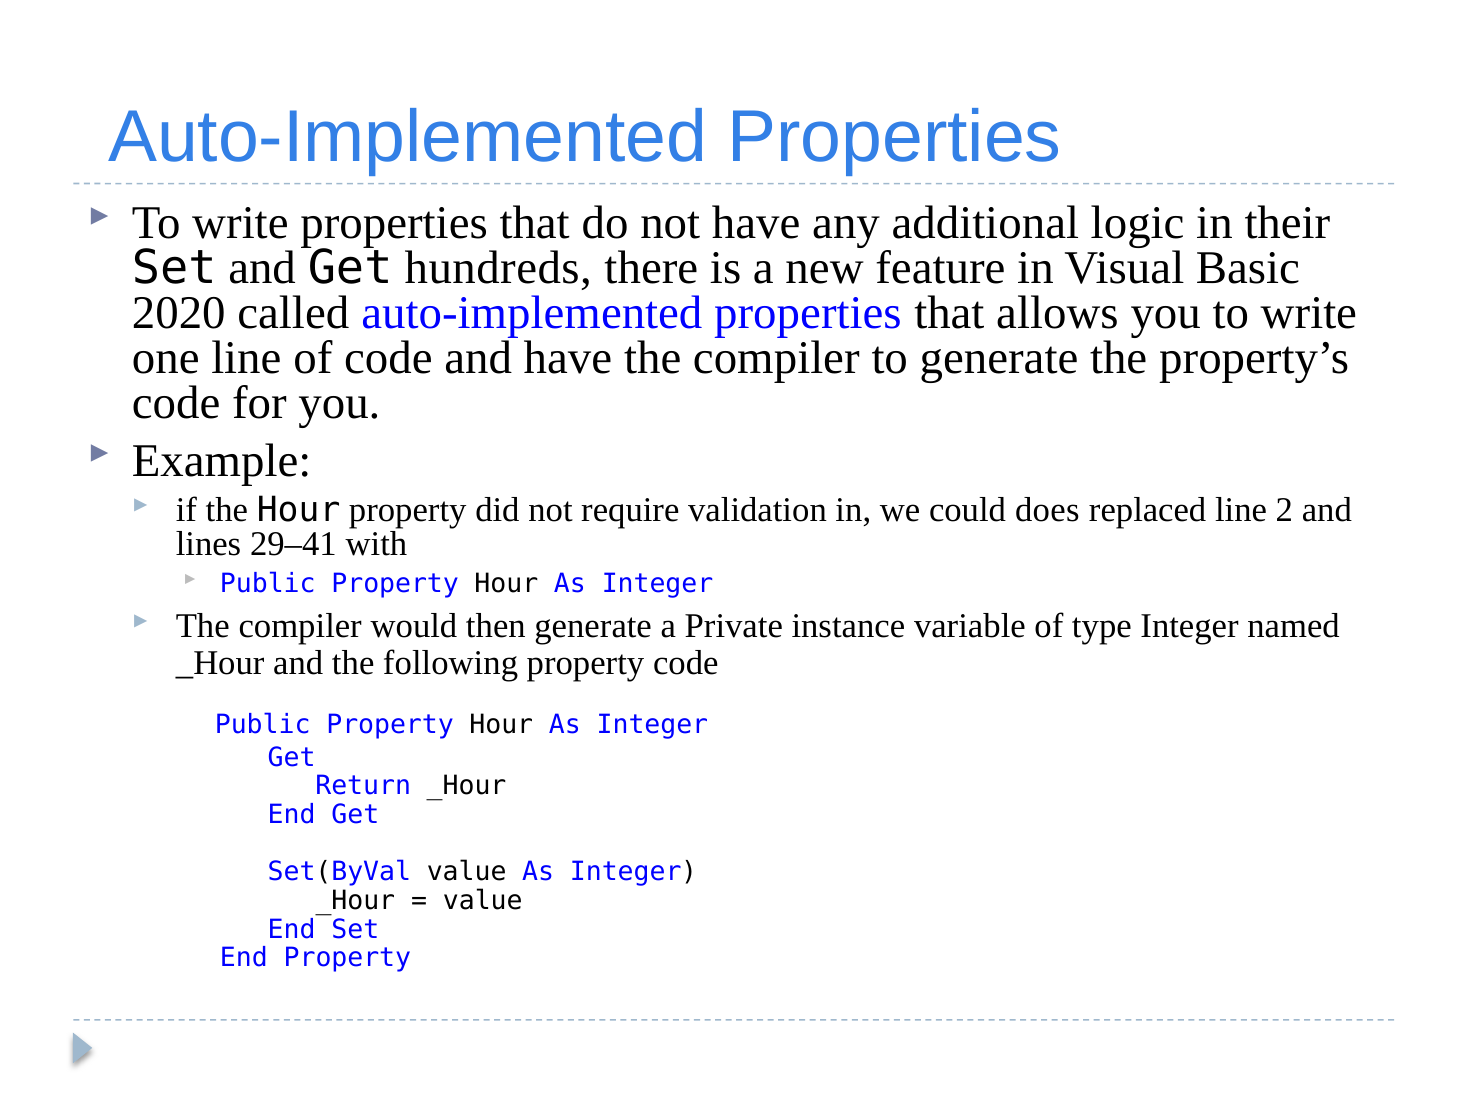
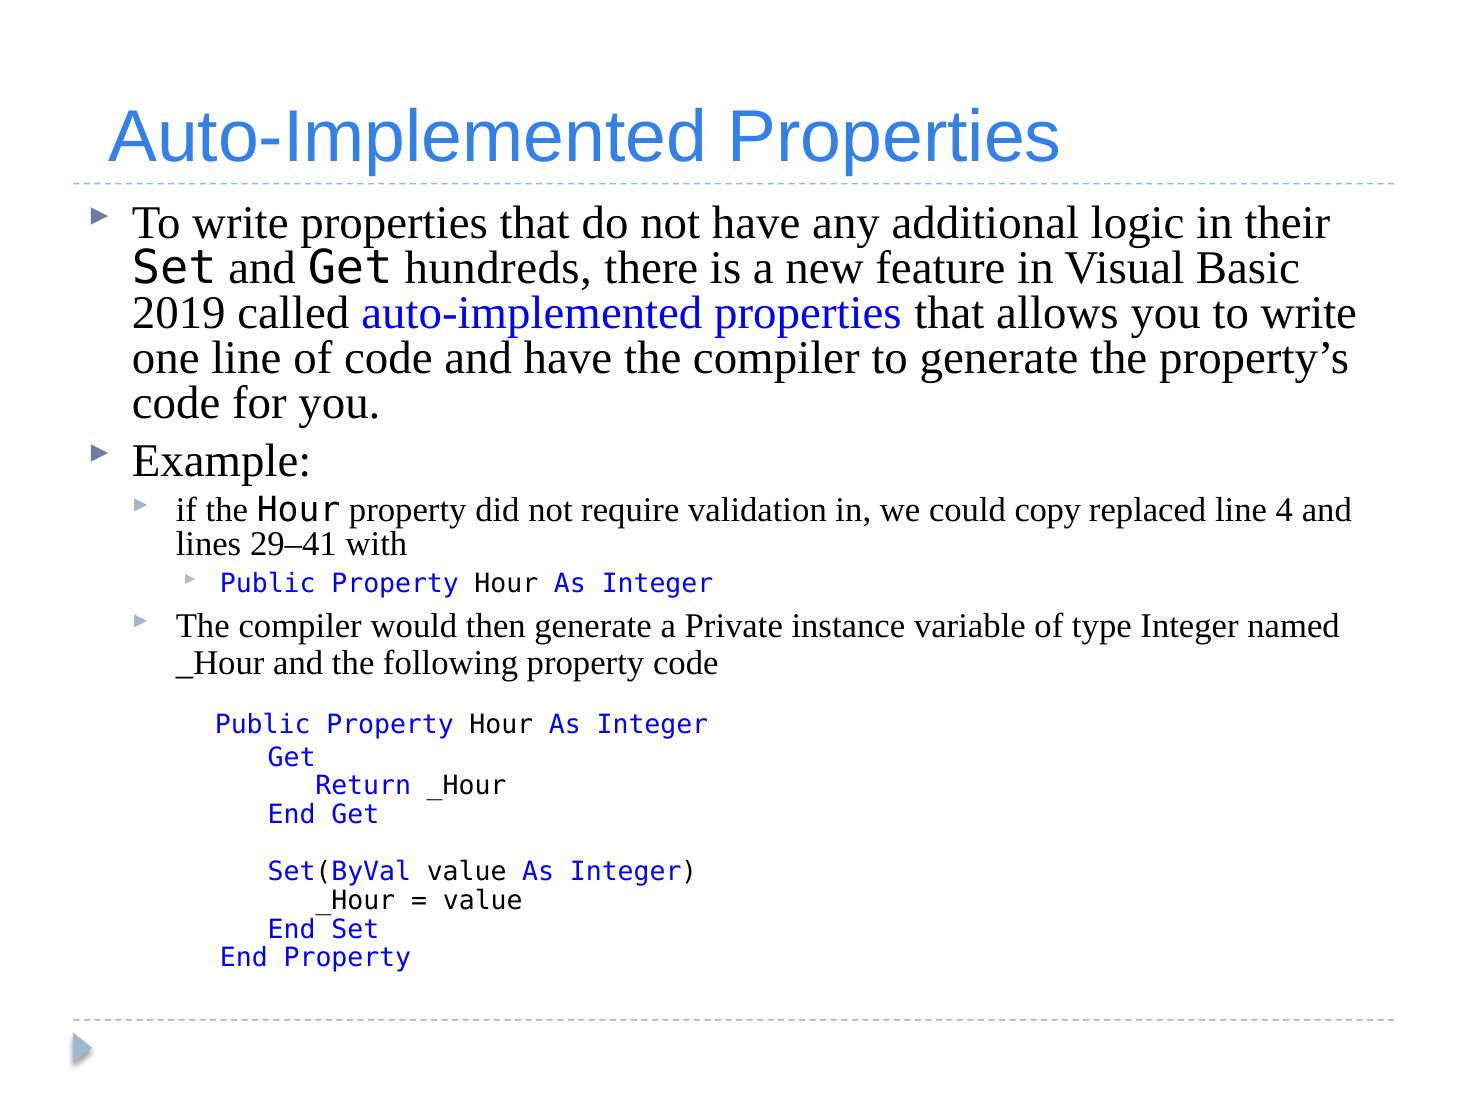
2020: 2020 -> 2019
does: does -> copy
2: 2 -> 4
